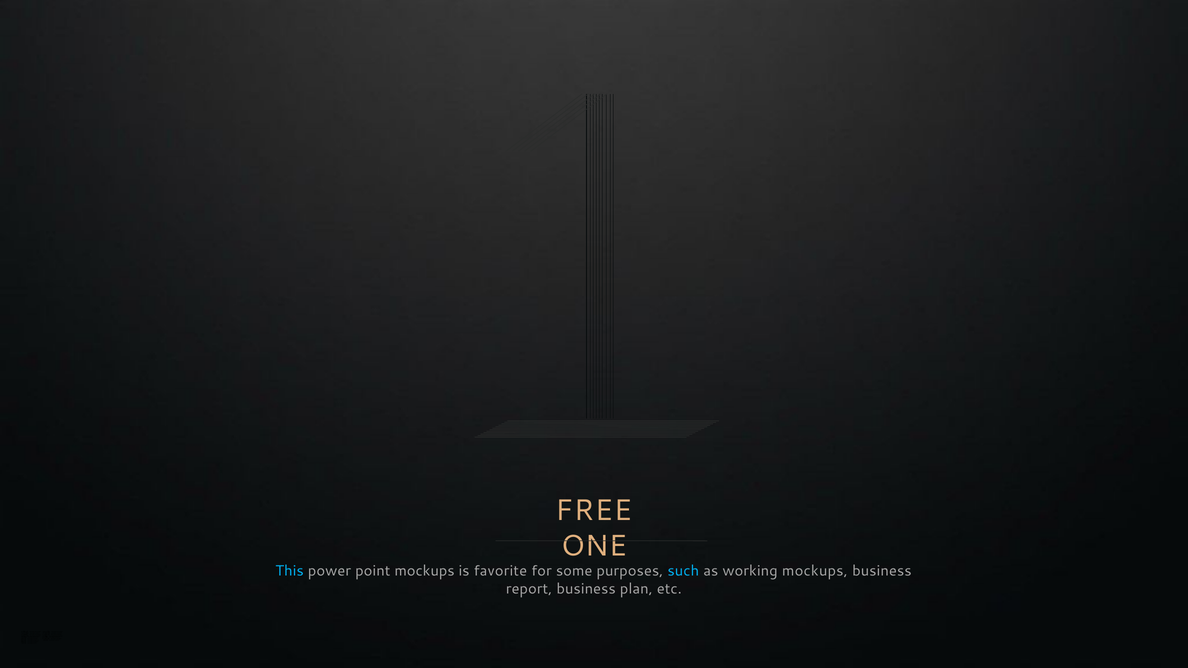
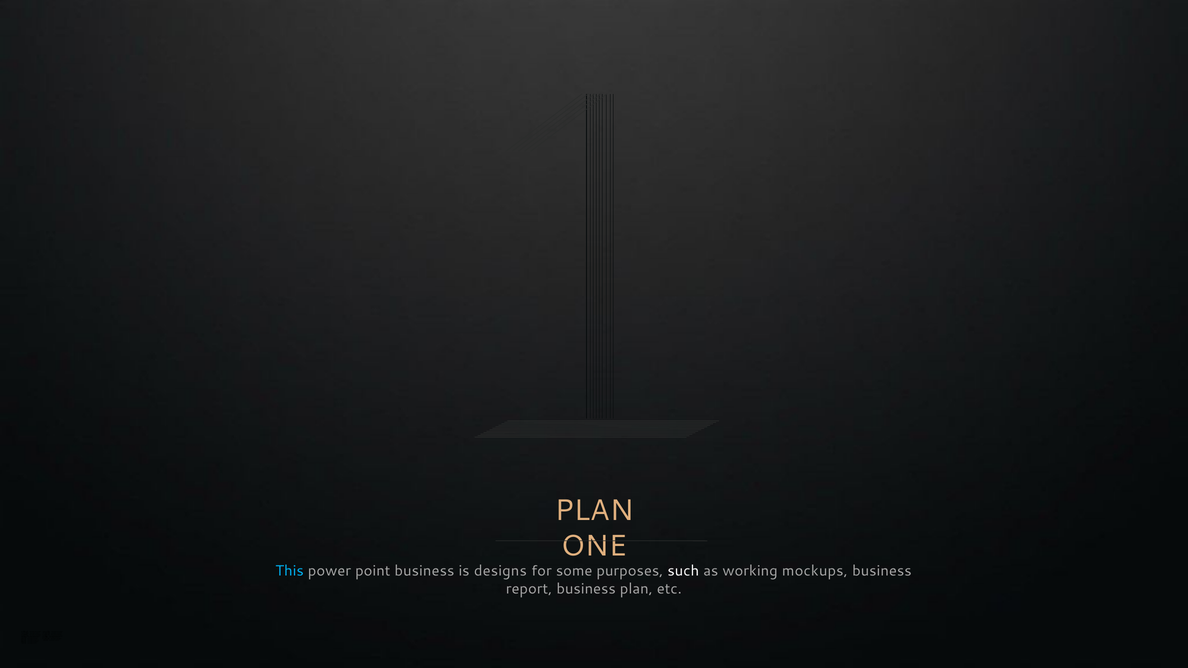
FREE at (594, 511): FREE -> PLAN
point mockups: mockups -> business
favorite: favorite -> designs
such colour: light blue -> white
